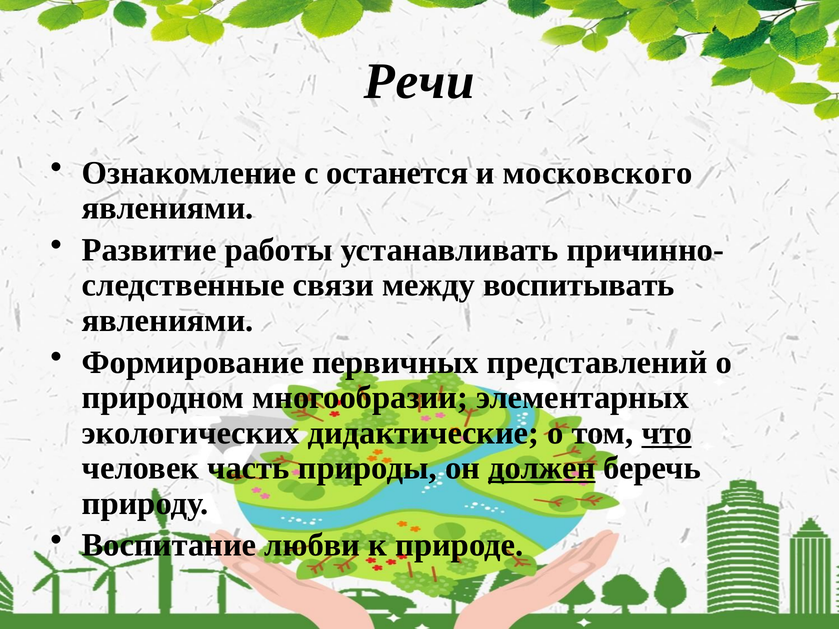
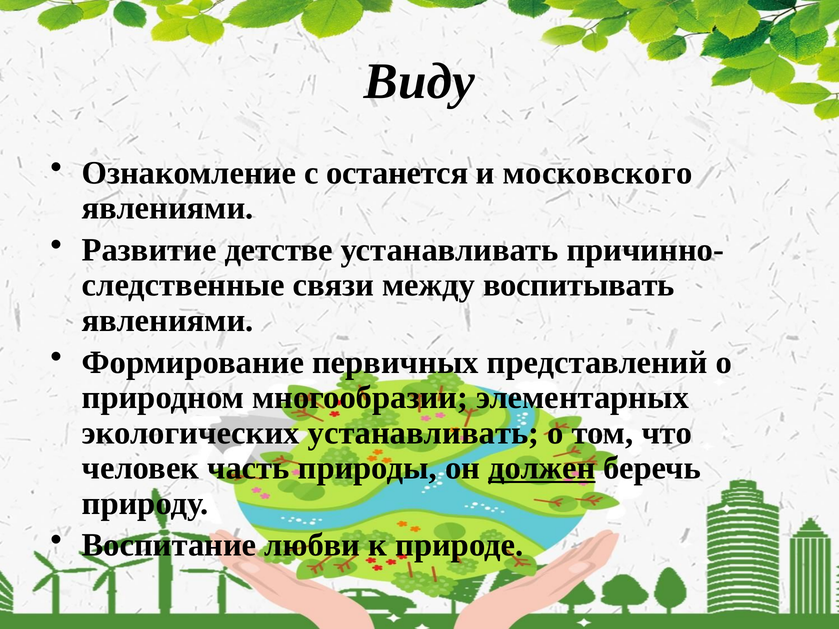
Речи: Речи -> Виду
работы: работы -> детстве
экологических дидактические: дидактические -> устанавливать
что underline: present -> none
